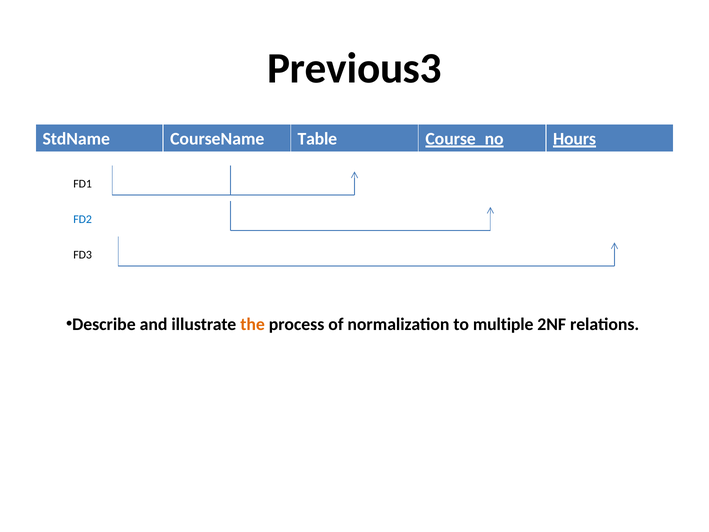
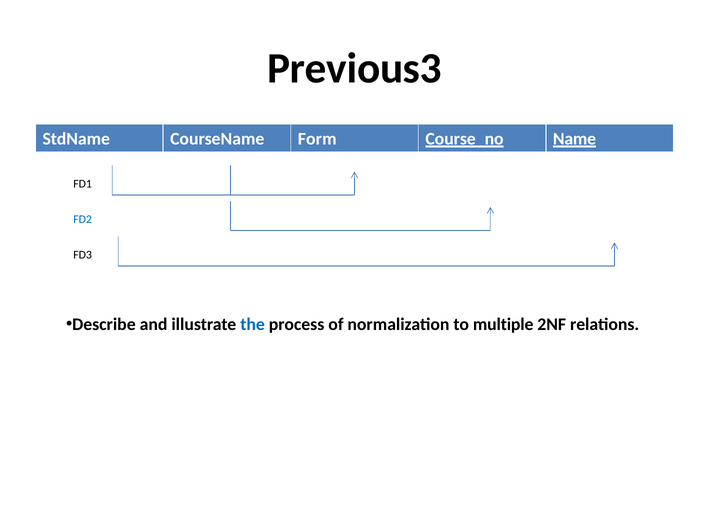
Table: Table -> Form
Hours: Hours -> Name
the colour: orange -> blue
